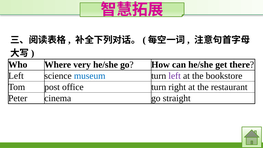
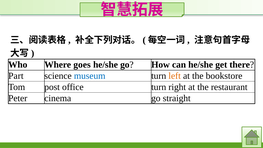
very: very -> goes
Left at (16, 76): Left -> Part
left at (175, 76) colour: purple -> orange
